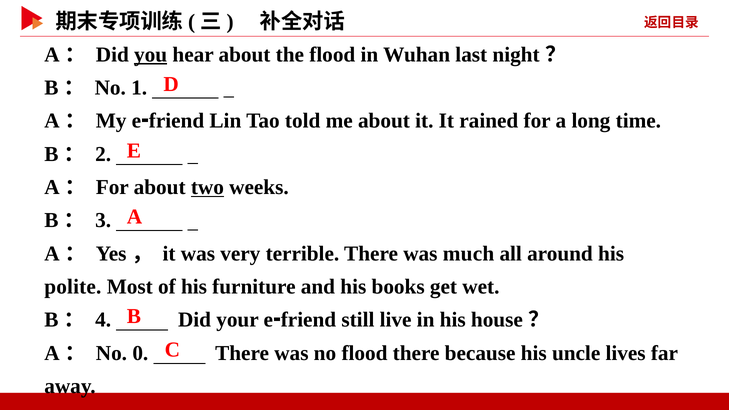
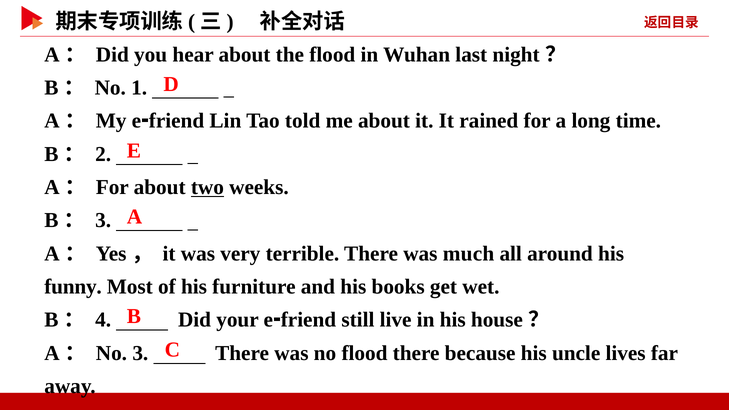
you underline: present -> none
polite: polite -> funny
No 0: 0 -> 3
